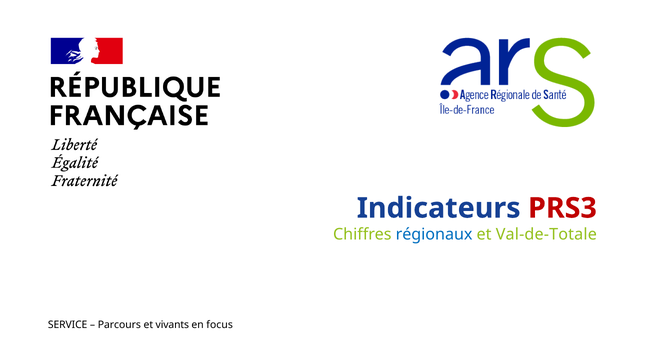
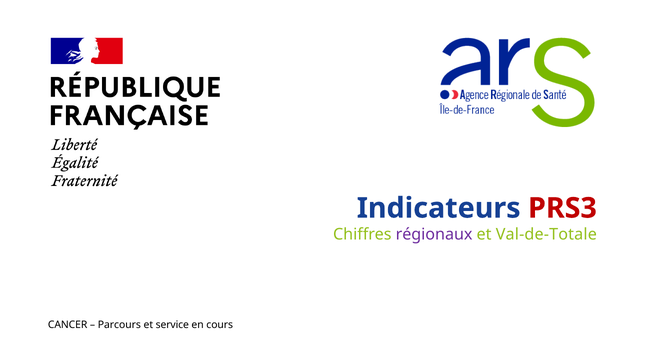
régionaux colour: blue -> purple
SERVICE: SERVICE -> CANCER
vivants: vivants -> service
focus: focus -> cours
